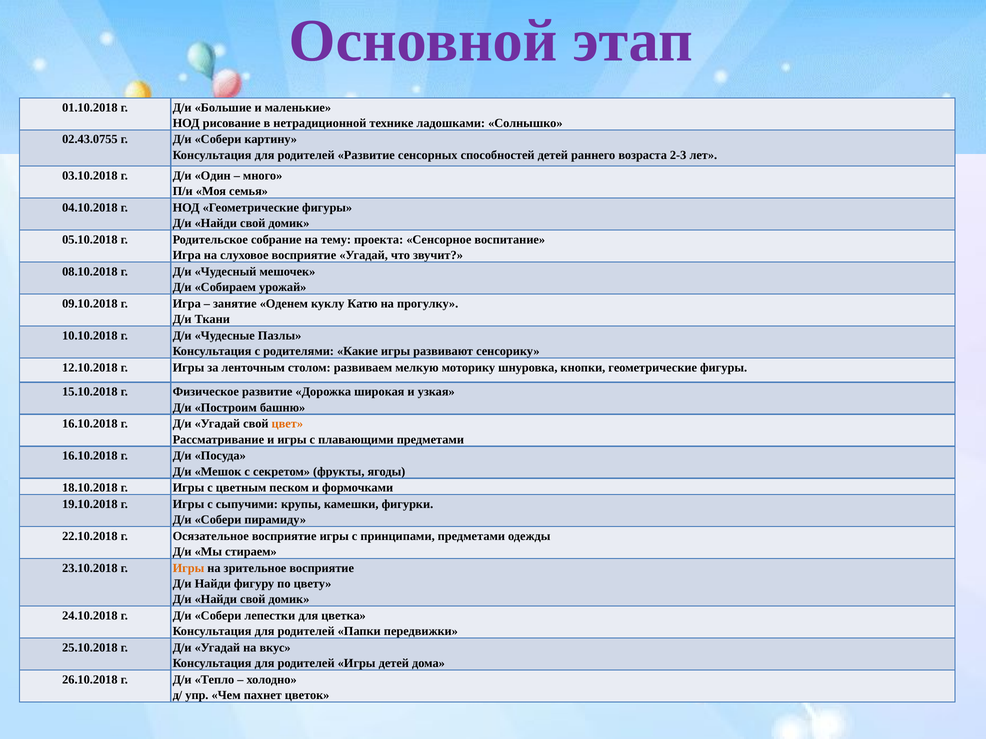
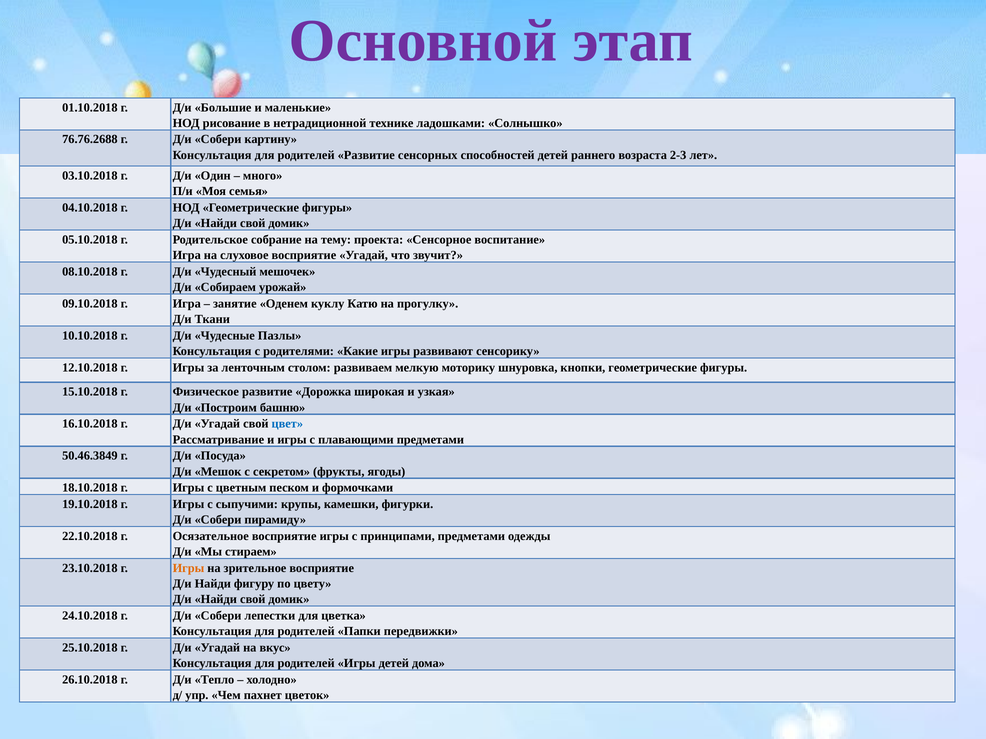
02.43.0755: 02.43.0755 -> 76.76.2688
цвет colour: orange -> blue
16.10.2018 at (90, 456): 16.10.2018 -> 50.46.3849
